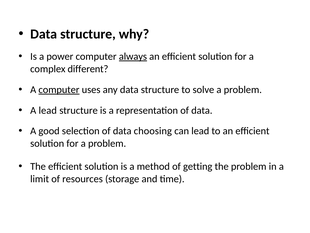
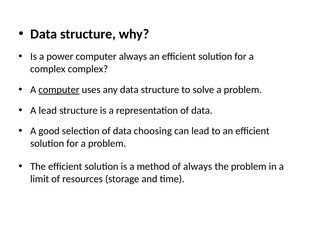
always at (133, 56) underline: present -> none
complex different: different -> complex
of getting: getting -> always
